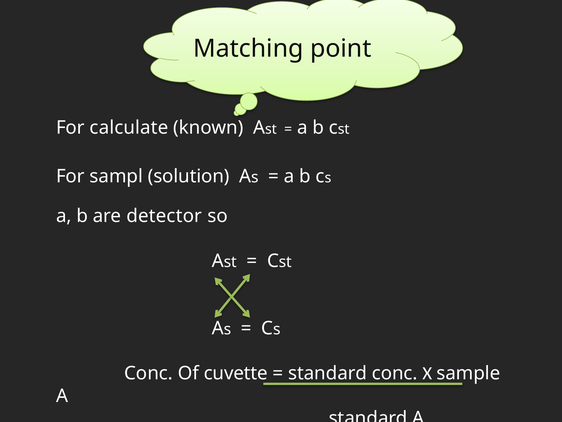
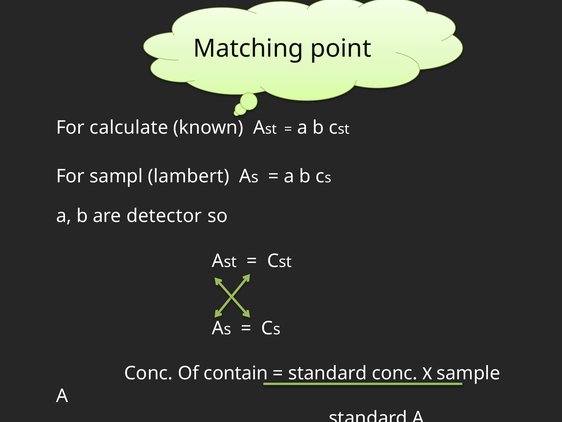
solution: solution -> lambert
cuvette: cuvette -> contain
